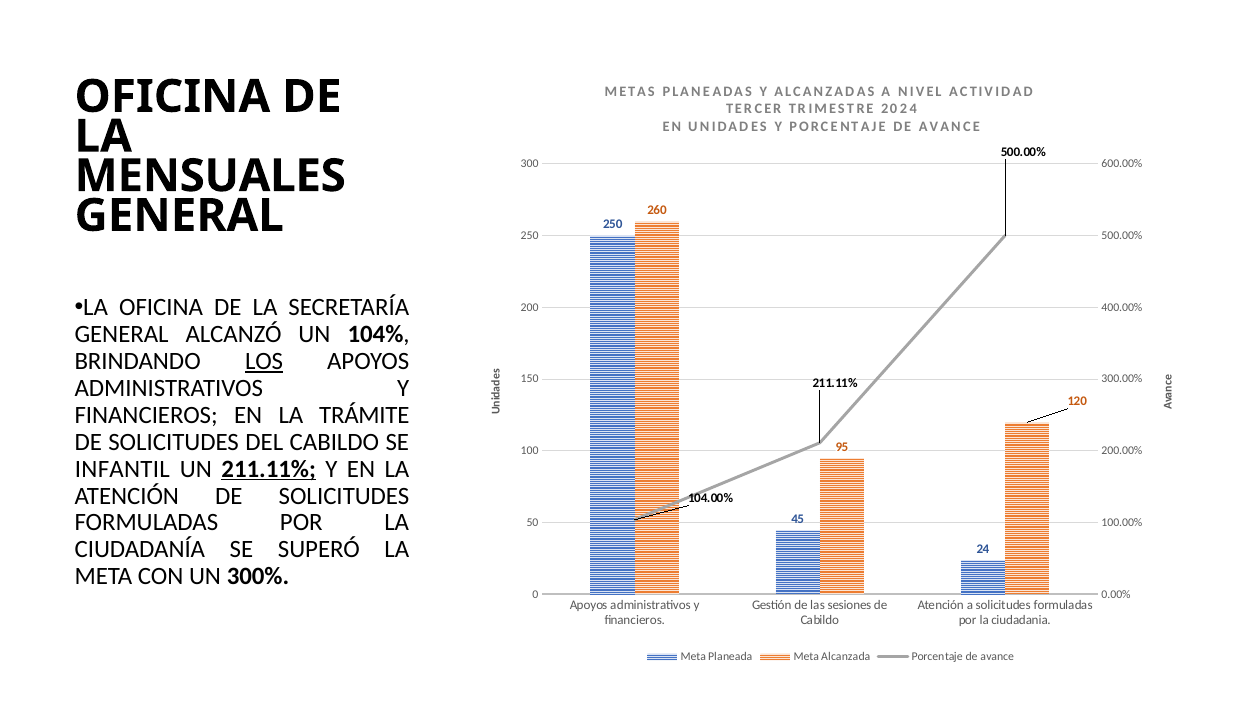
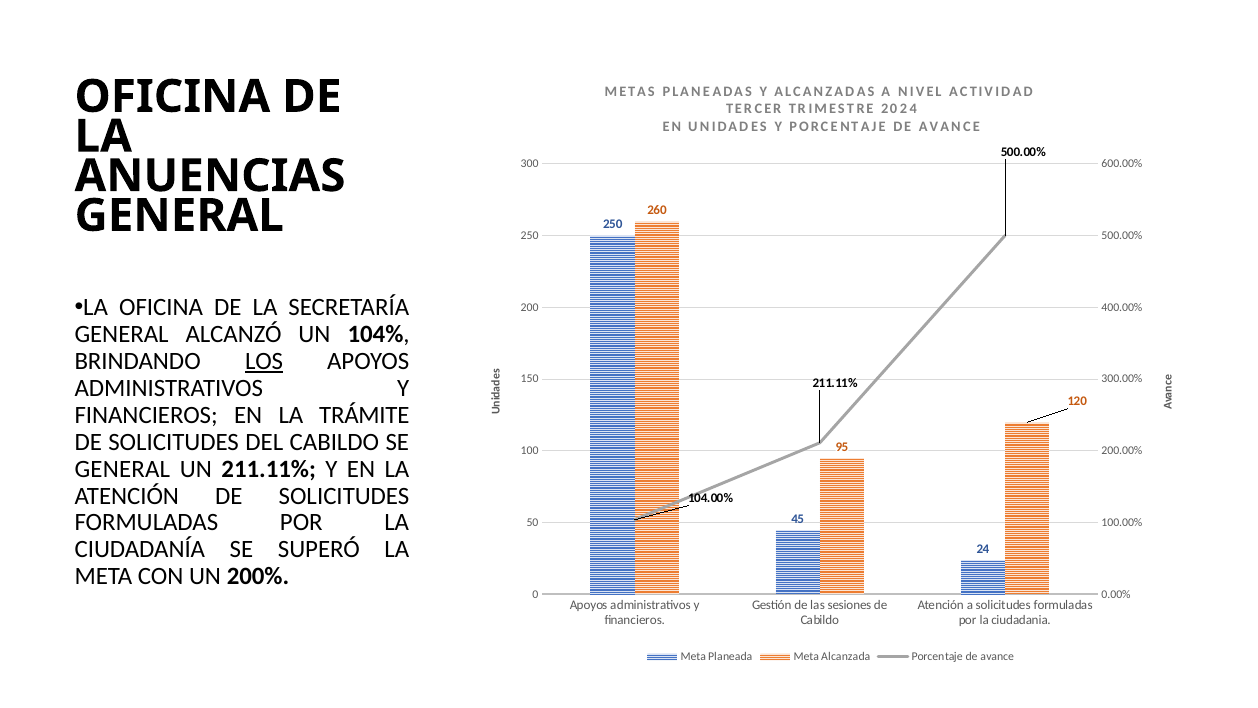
MENSUALES: MENSUALES -> ANUENCIAS
INFANTIL at (122, 469): INFANTIL -> GENERAL
211.11% at (269, 469) underline: present -> none
300%: 300% -> 200%
